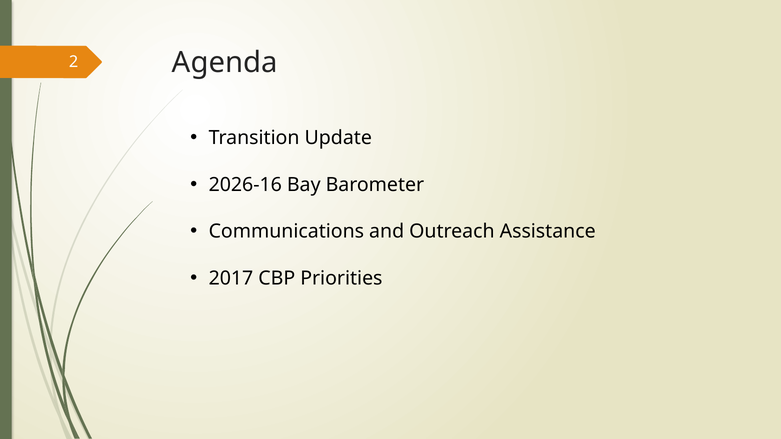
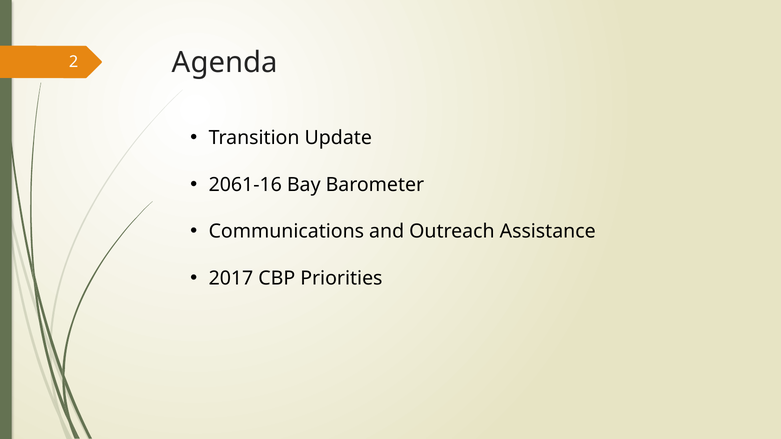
2026-16: 2026-16 -> 2061-16
